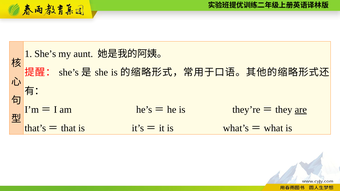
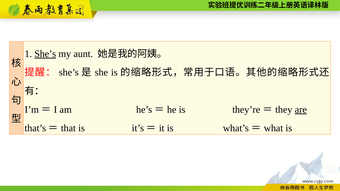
She’s at (45, 54) underline: none -> present
